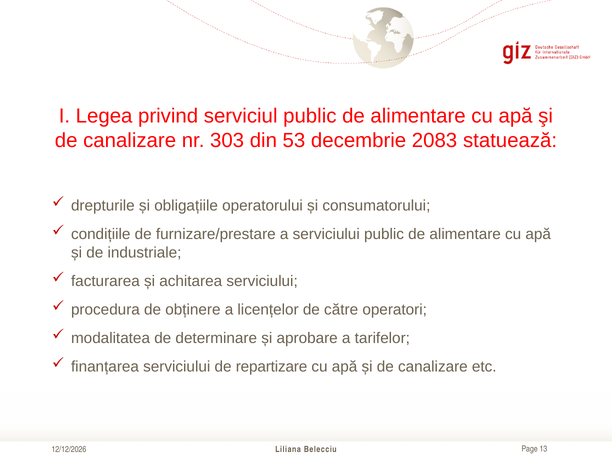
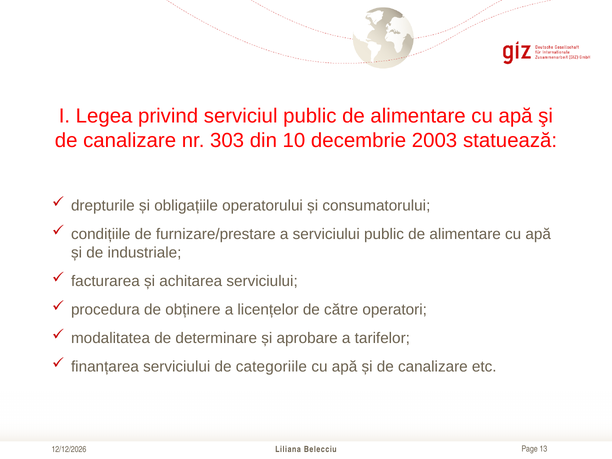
53: 53 -> 10
2083: 2083 -> 2003
repartizare: repartizare -> categoriile
